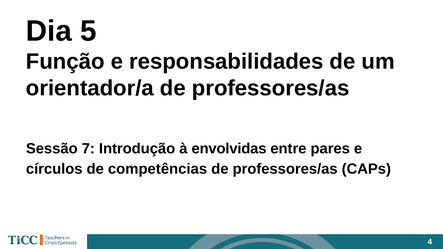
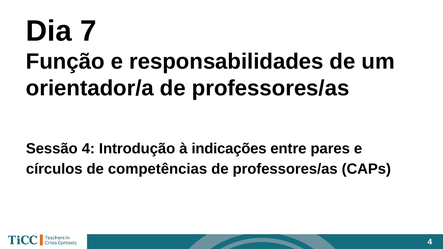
5: 5 -> 7
Sessão 7: 7 -> 4
envolvidas: envolvidas -> indicações
